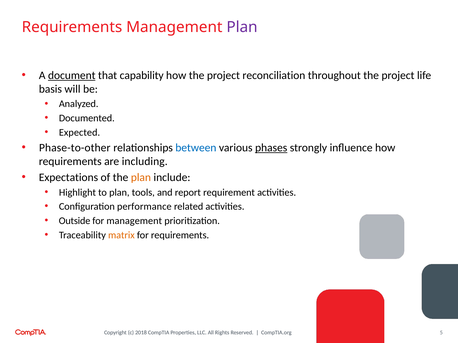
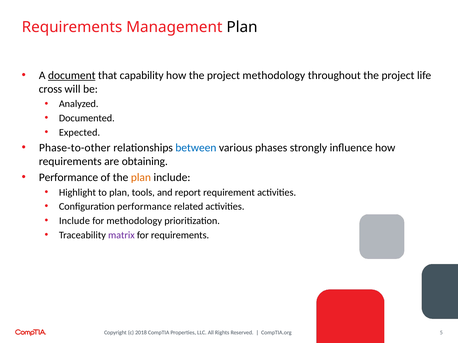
Plan at (242, 27) colour: purple -> black
project reconciliation: reconciliation -> methodology
basis: basis -> cross
phases underline: present -> none
including: including -> obtaining
Expectations at (68, 178): Expectations -> Performance
Outside at (75, 221): Outside -> Include
for management: management -> methodology
matrix colour: orange -> purple
